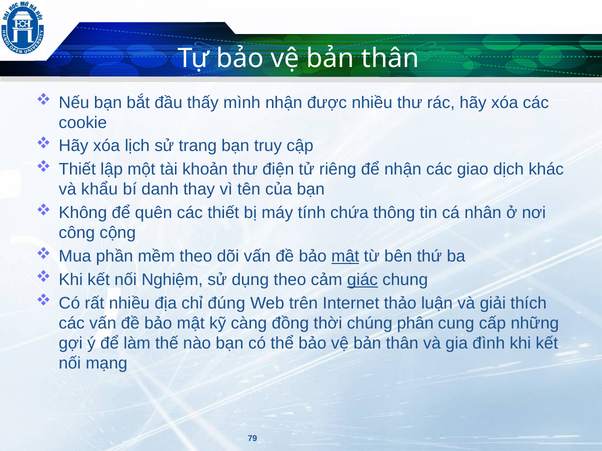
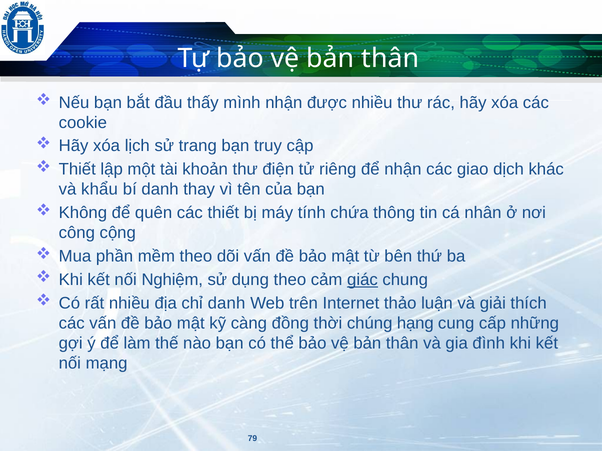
mật at (345, 257) underline: present -> none
chỉ đúng: đúng -> danh
phân: phân -> hạng
